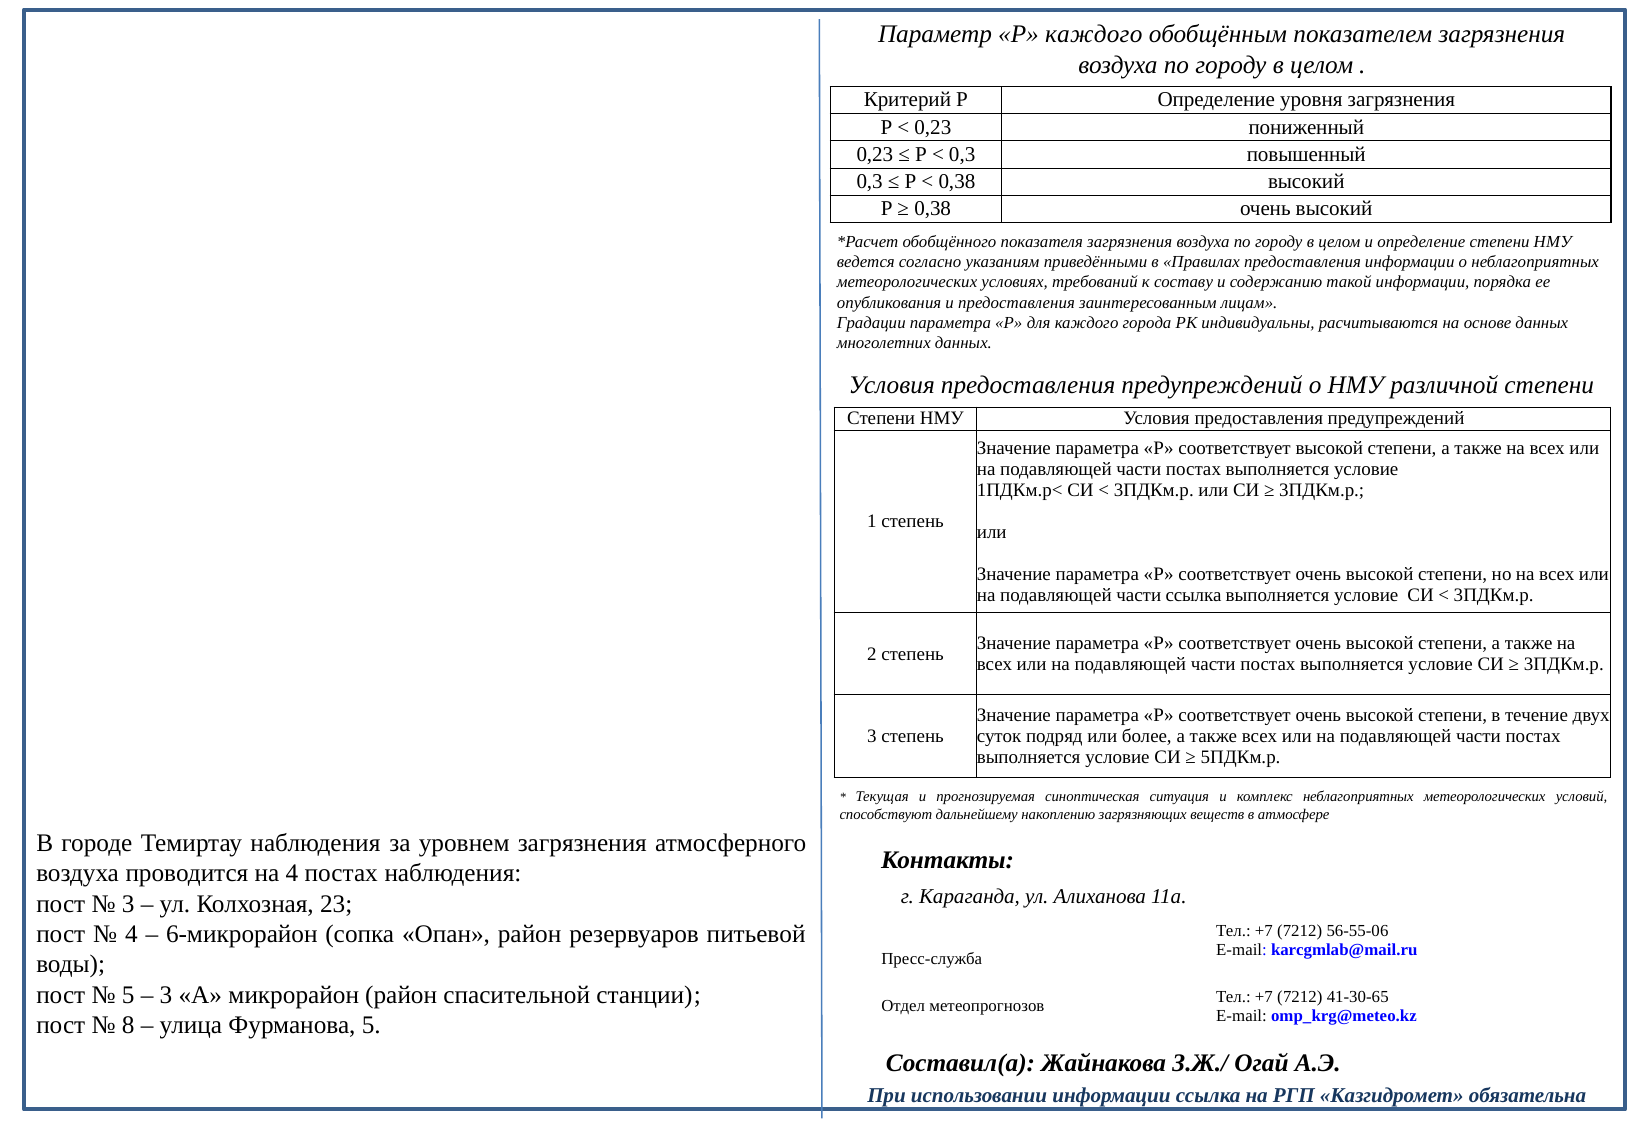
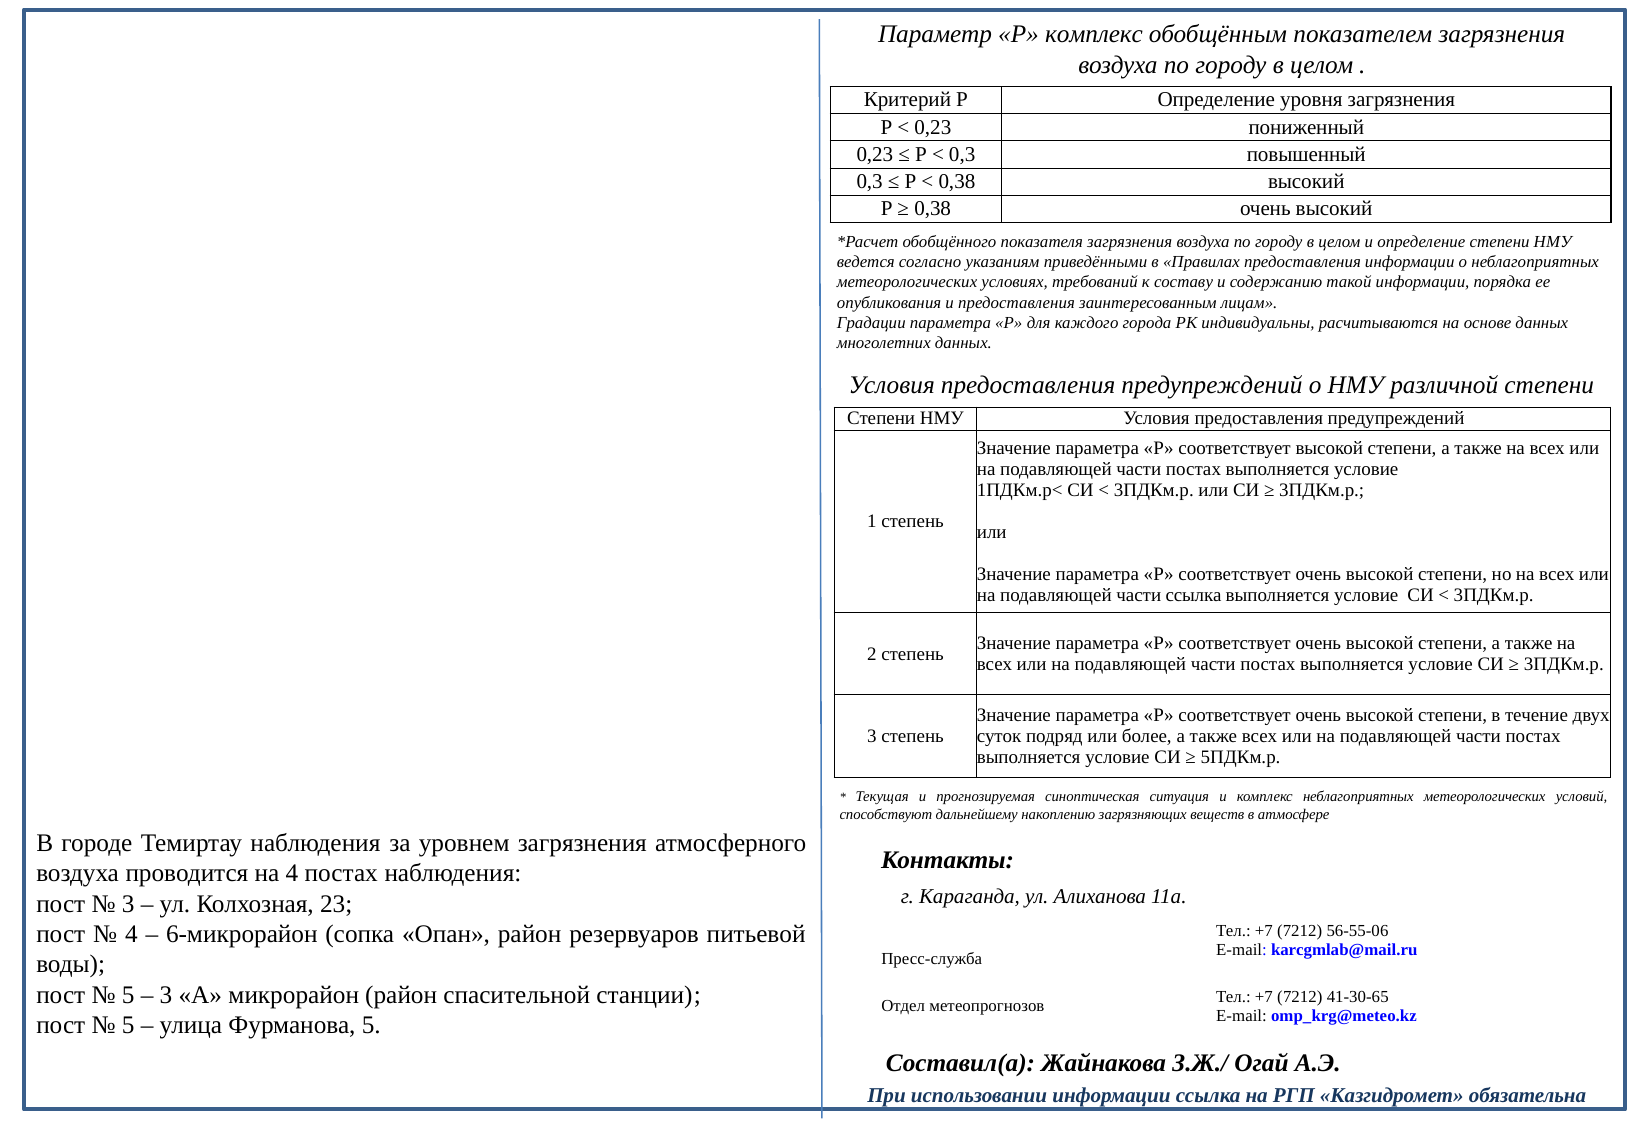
Р каждого: каждого -> комплекс
8 at (128, 1025): 8 -> 5
